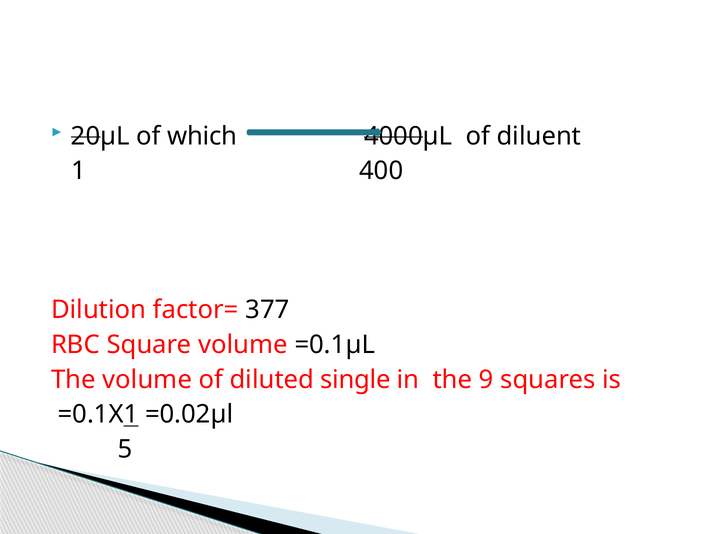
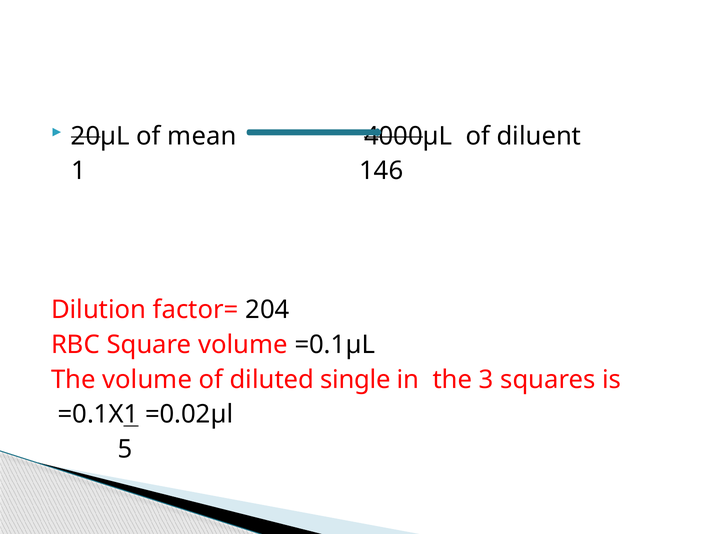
which: which -> mean
400: 400 -> 146
377: 377 -> 204
9: 9 -> 3
